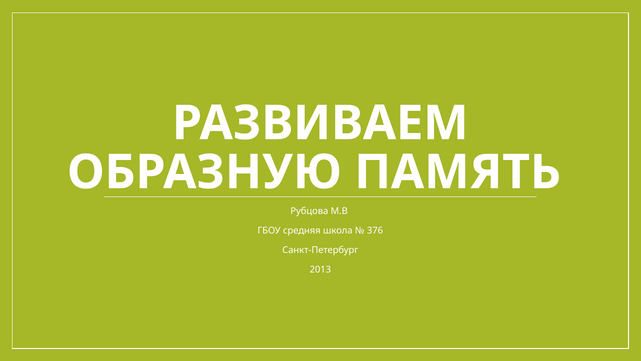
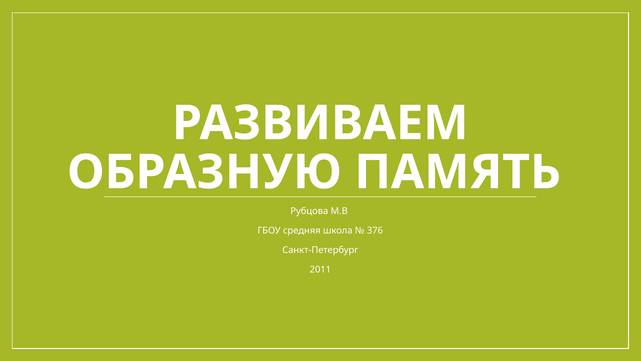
2013: 2013 -> 2011
